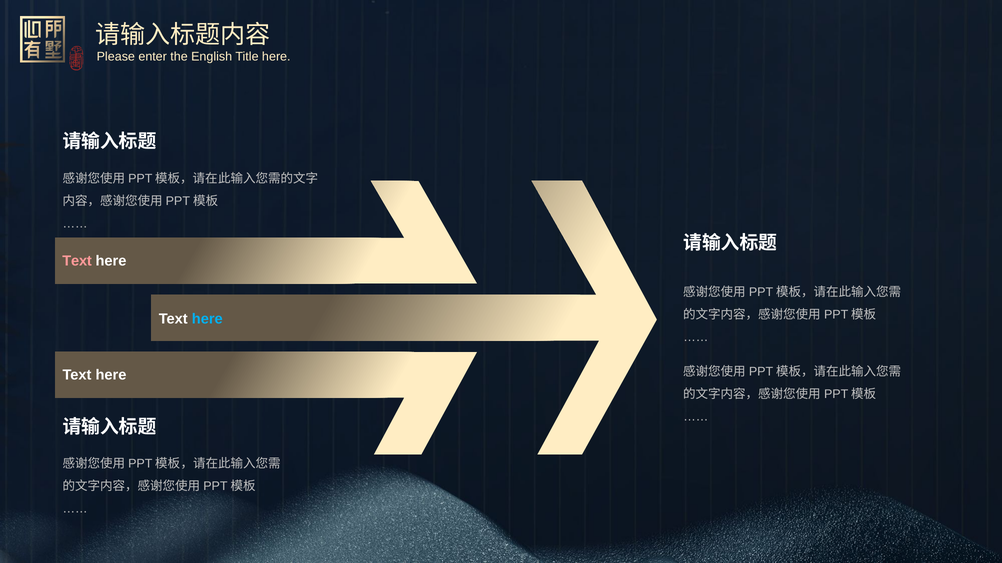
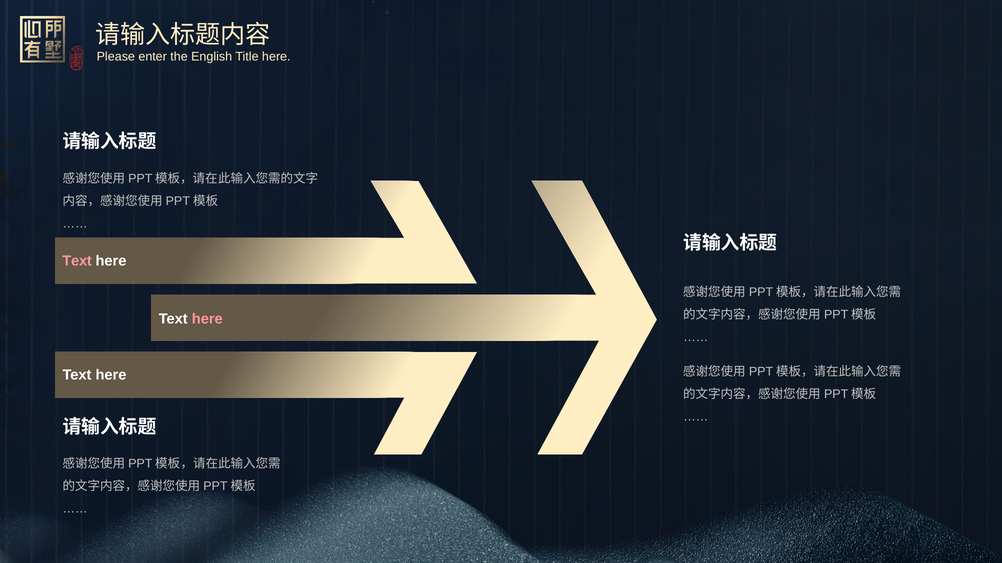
here at (207, 319) colour: light blue -> pink
